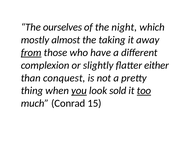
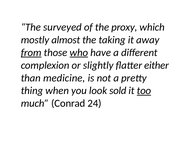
ourselves: ourselves -> surveyed
night: night -> proxy
who underline: none -> present
conquest: conquest -> medicine
you underline: present -> none
15: 15 -> 24
